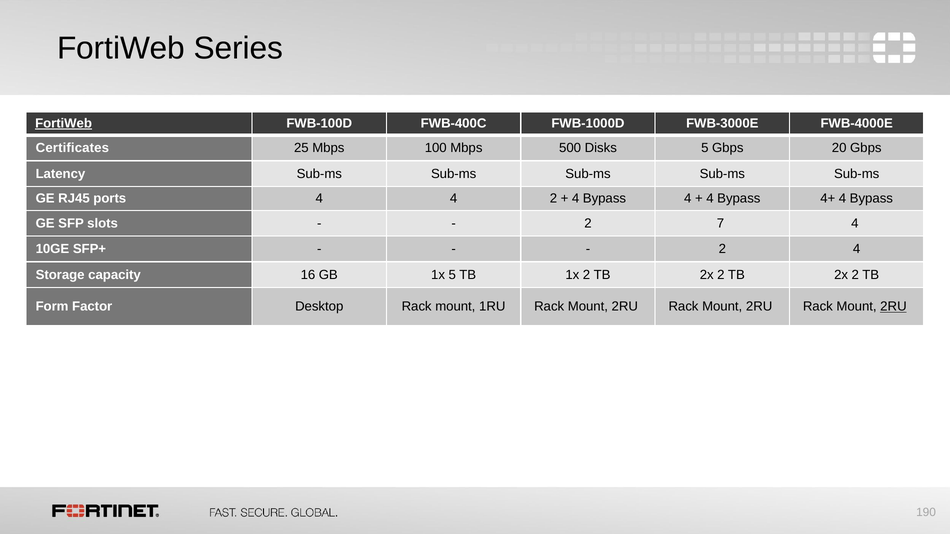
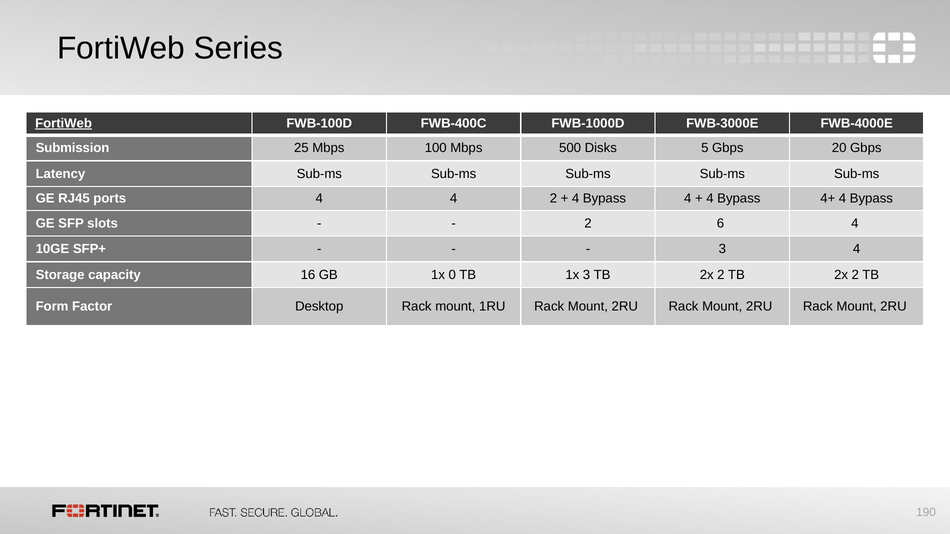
Certificates: Certificates -> Submission
7: 7 -> 6
2 at (722, 249): 2 -> 3
1x 5: 5 -> 0
1x 2: 2 -> 3
2RU at (893, 307) underline: present -> none
